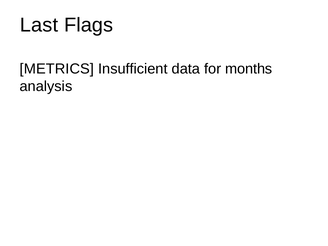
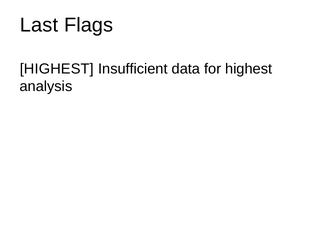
METRICS at (57, 69): METRICS -> HIGHEST
for months: months -> highest
